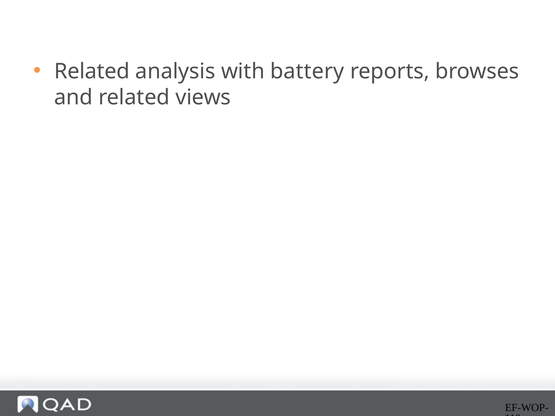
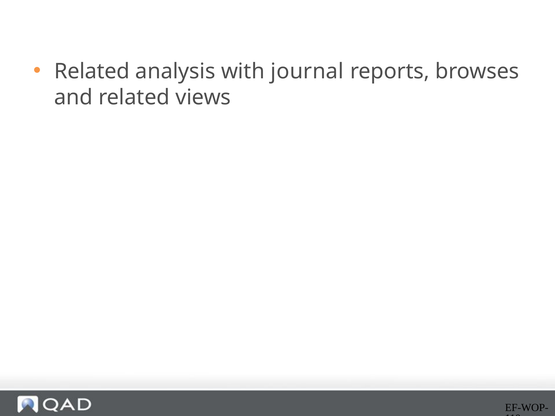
battery: battery -> journal
